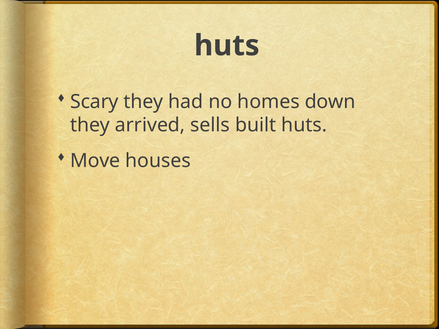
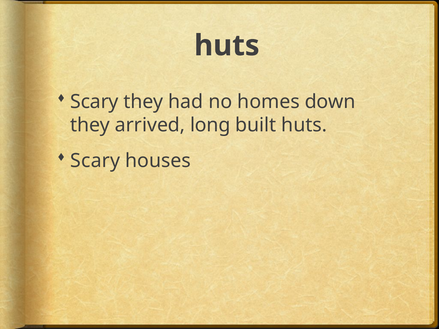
sells: sells -> long
Move at (95, 161): Move -> Scary
